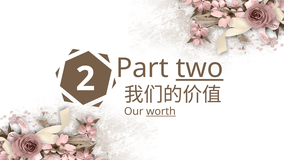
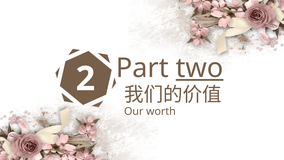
worth underline: present -> none
